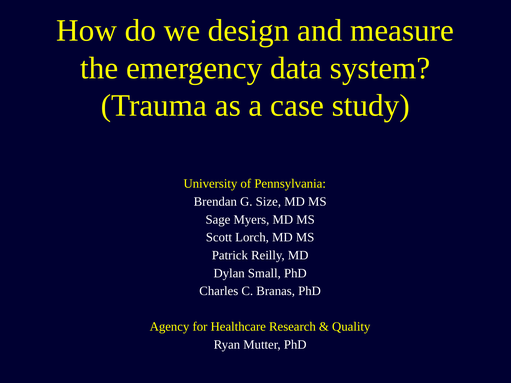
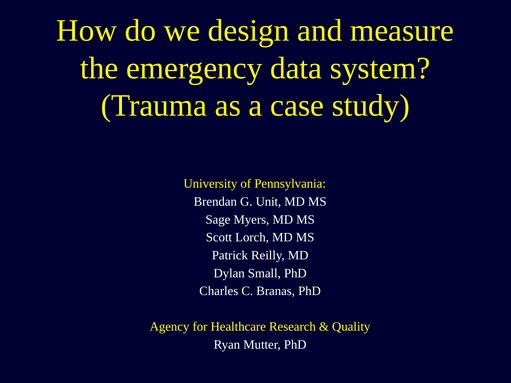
Size: Size -> Unit
